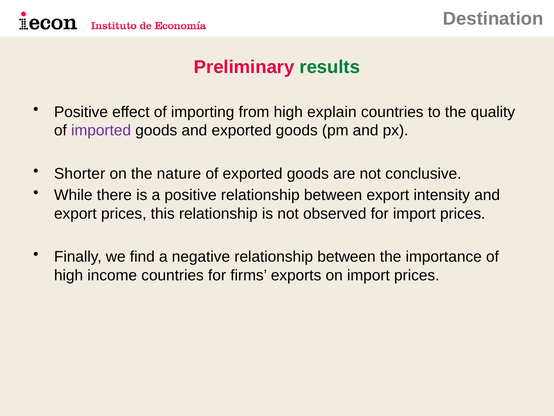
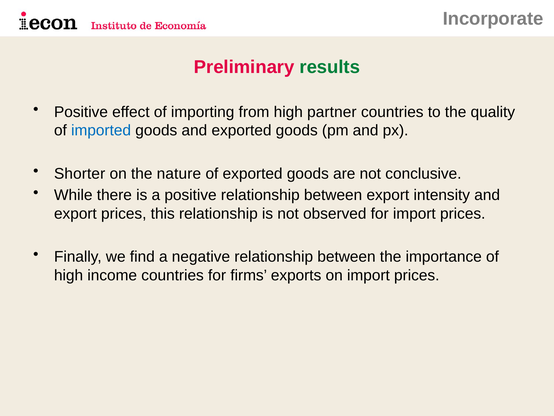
Destination: Destination -> Incorporate
explain: explain -> partner
imported colour: purple -> blue
